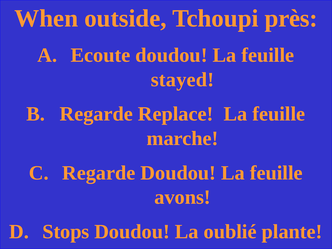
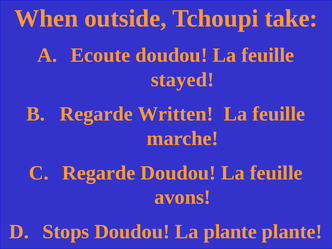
près: près -> take
Replace: Replace -> Written
La oublié: oublié -> plante
